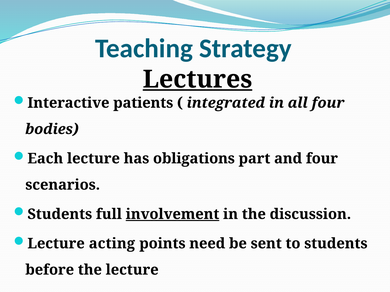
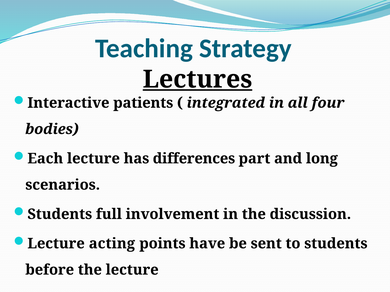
obligations: obligations -> differences
and four: four -> long
involvement underline: present -> none
need: need -> have
